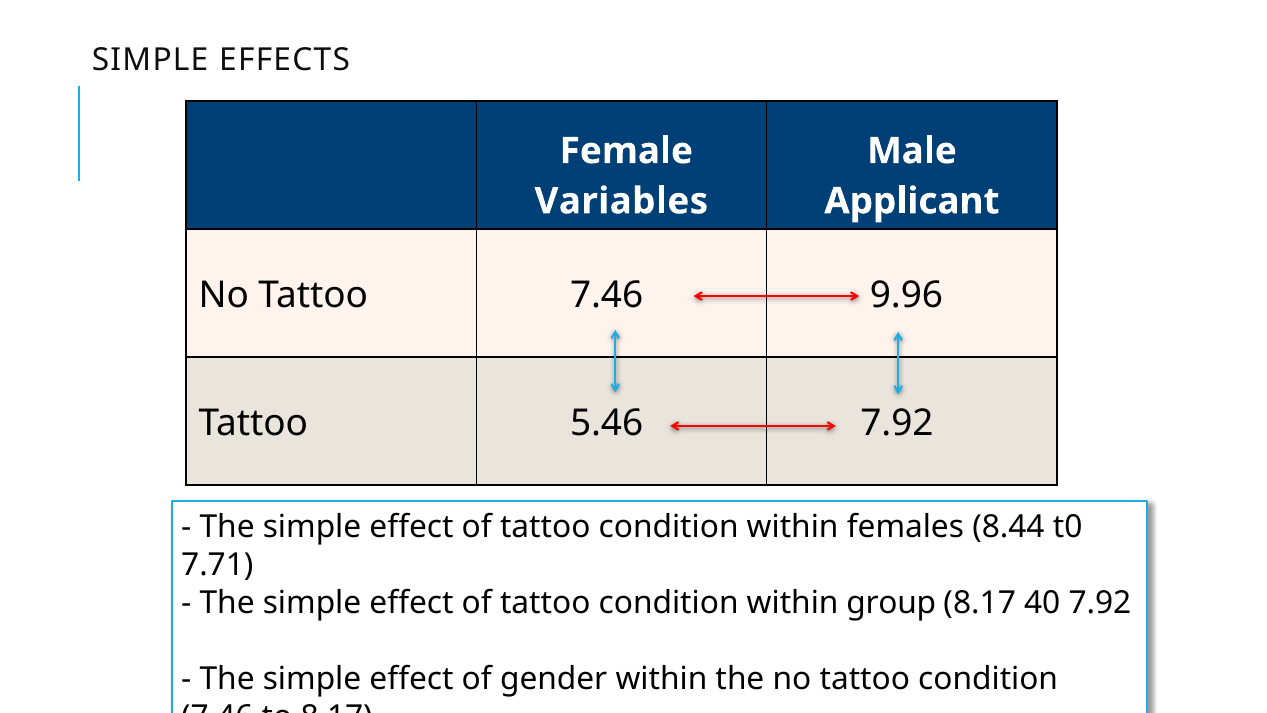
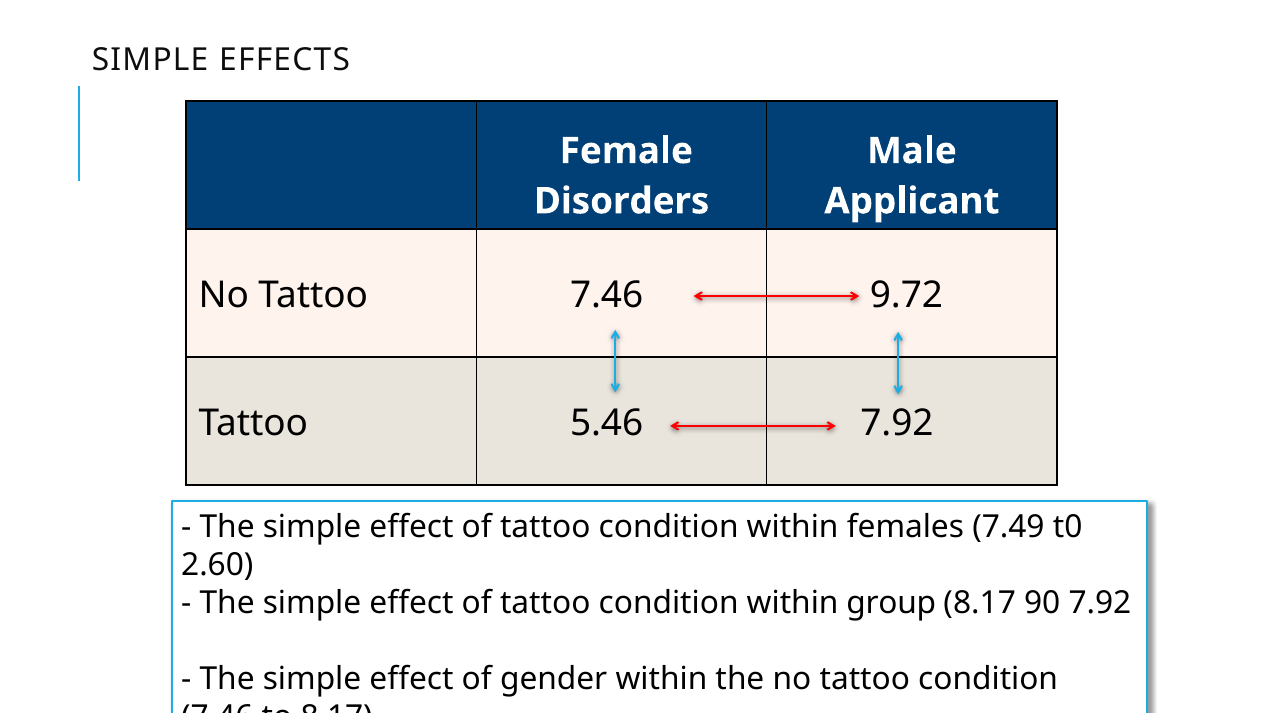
Variables: Variables -> Disorders
9.96: 9.96 -> 9.72
8.44: 8.44 -> 7.49
7.71: 7.71 -> 2.60
40: 40 -> 90
